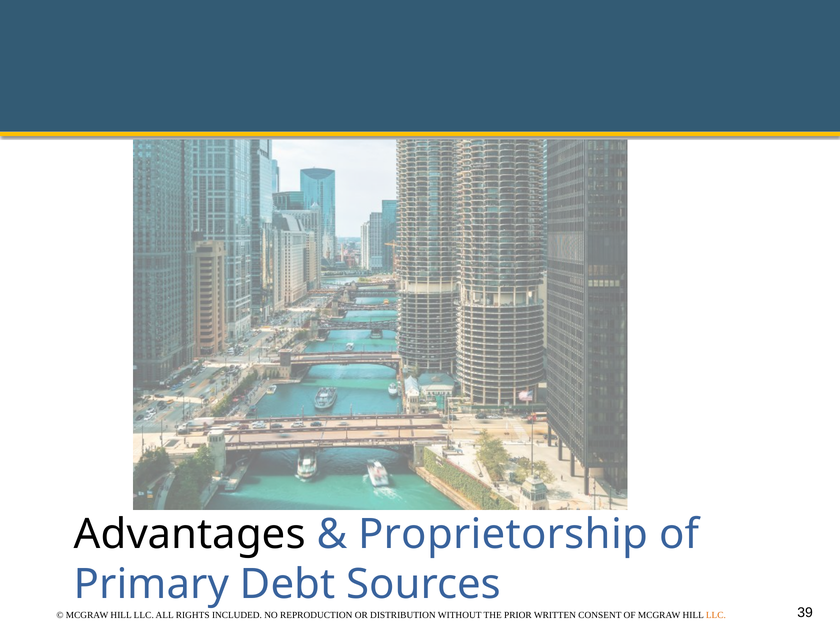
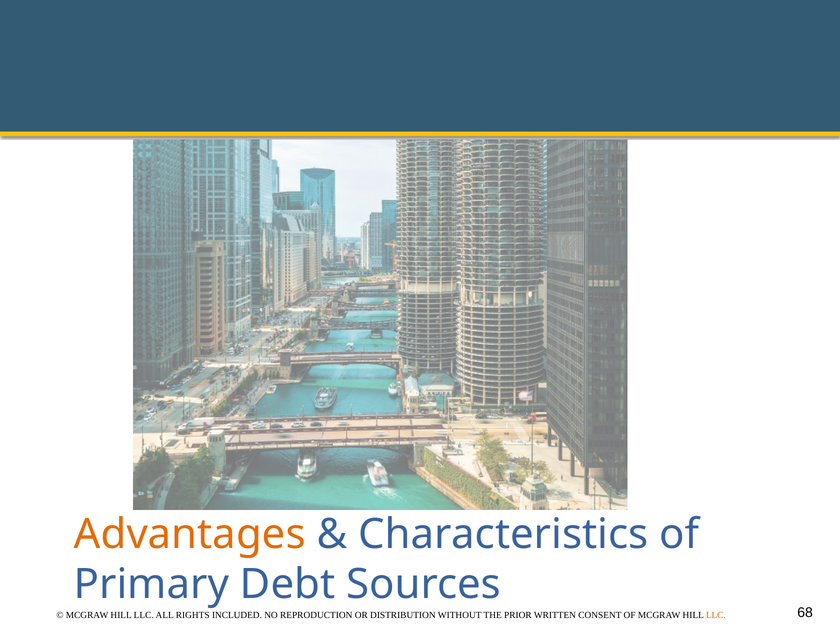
Advantages colour: black -> orange
Proprietorship: Proprietorship -> Characteristics
39: 39 -> 68
